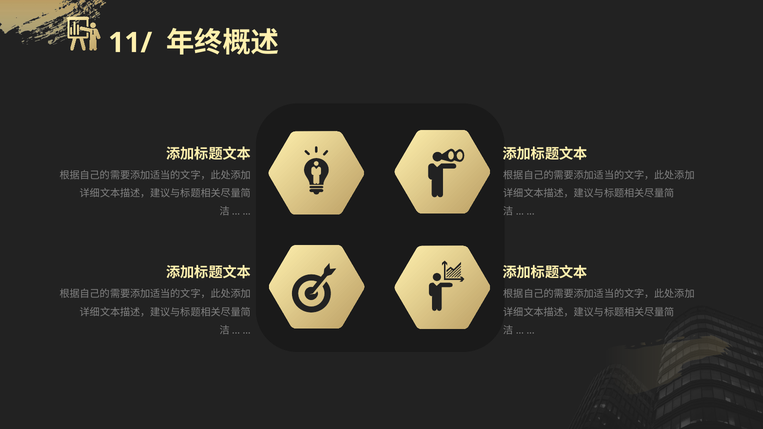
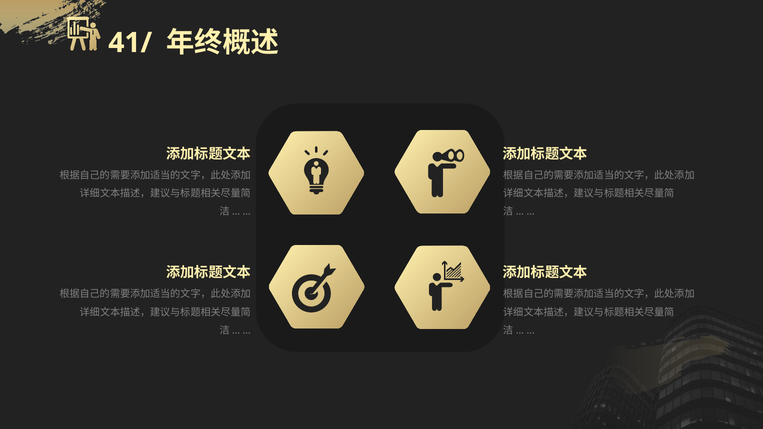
11/: 11/ -> 41/
